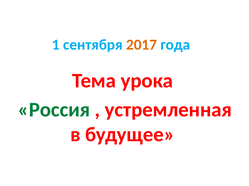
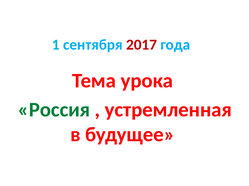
2017 colour: orange -> red
